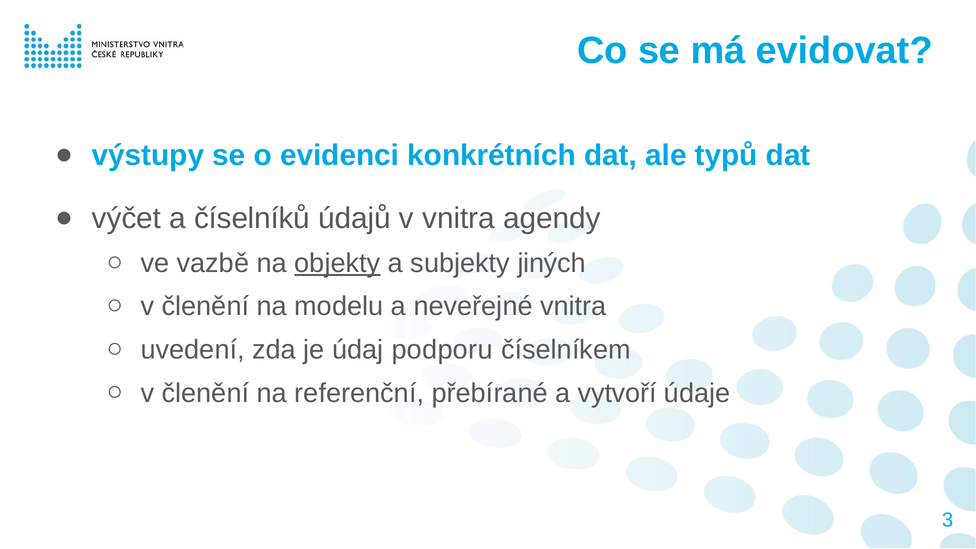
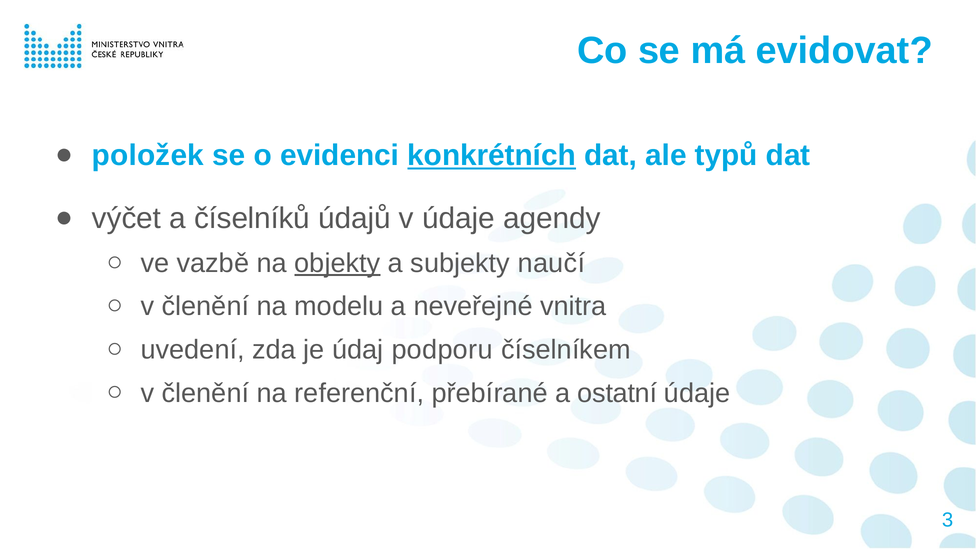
výstupy: výstupy -> položek
konkrétních underline: none -> present
v vnitra: vnitra -> údaje
jiných: jiných -> naučí
vytvoří: vytvoří -> ostatní
